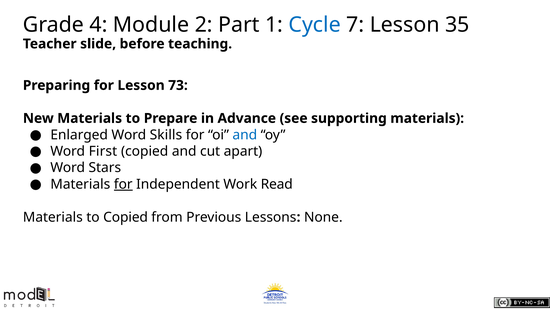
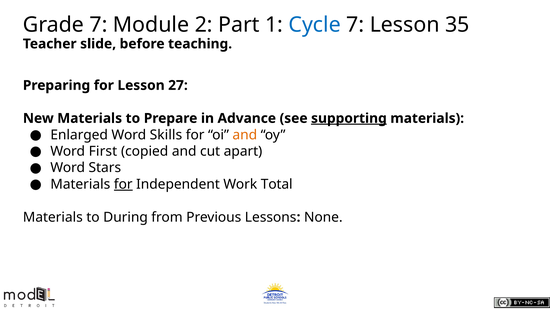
Grade 4: 4 -> 7
73: 73 -> 27
supporting underline: none -> present
and at (245, 135) colour: blue -> orange
Read: Read -> Total
to Copied: Copied -> During
